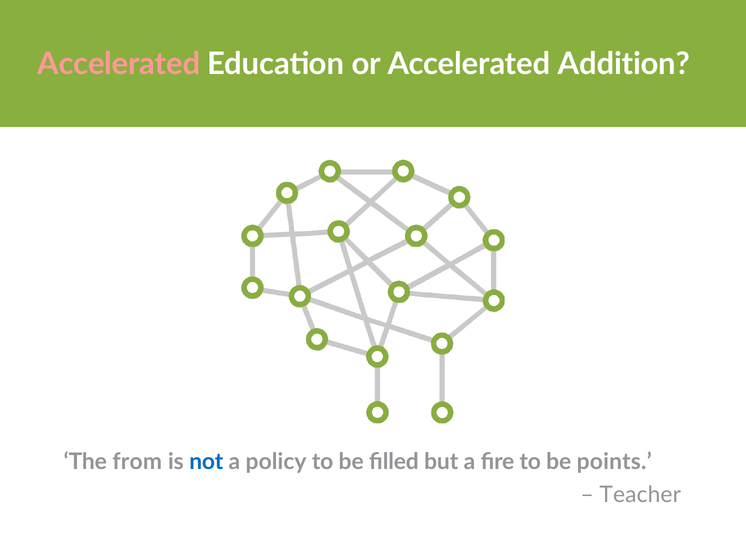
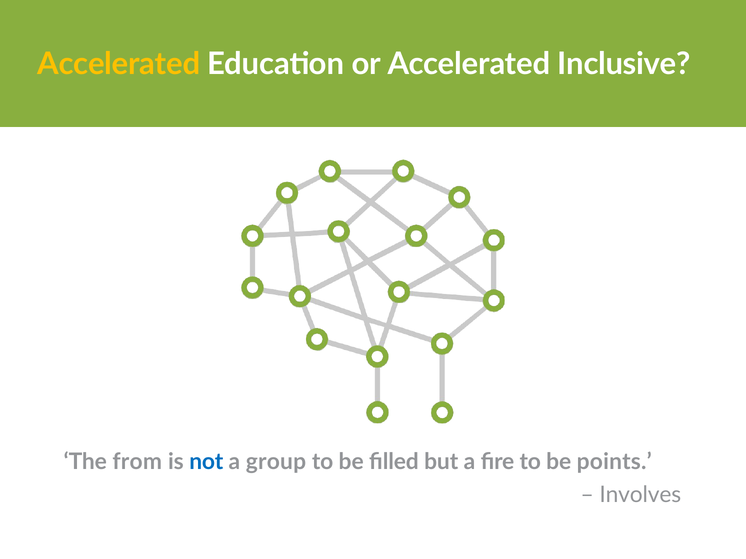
Accelerated at (119, 64) colour: pink -> yellow
Addition: Addition -> Inclusive
policy: policy -> group
Teacher: Teacher -> Involves
